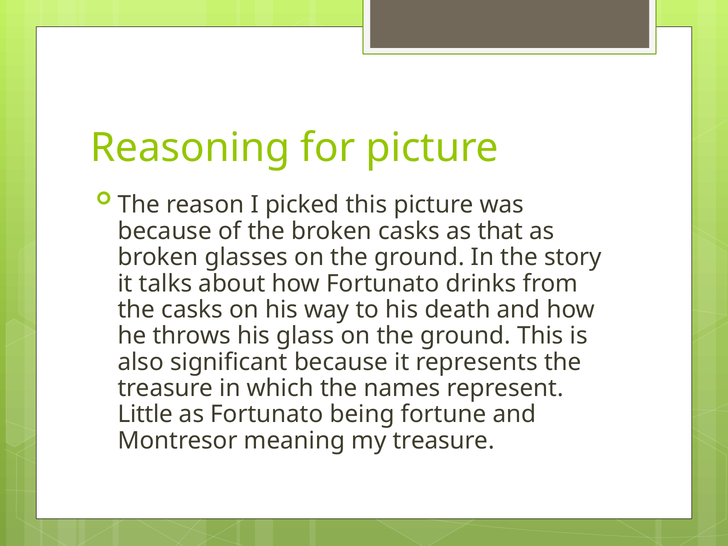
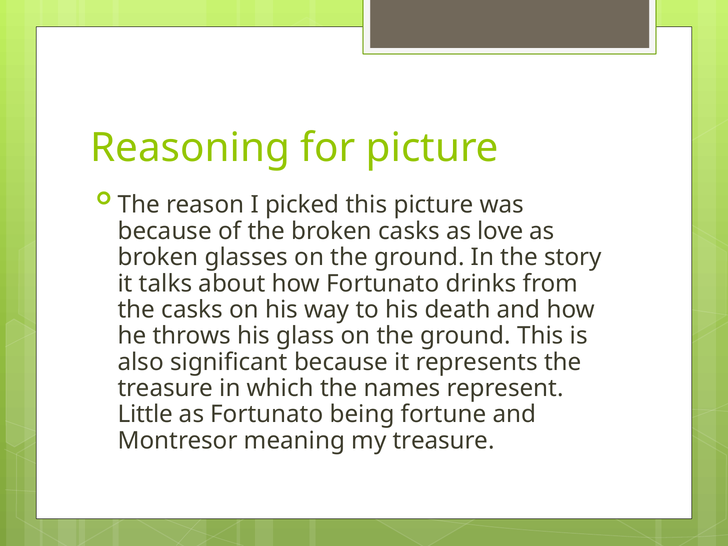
that: that -> love
